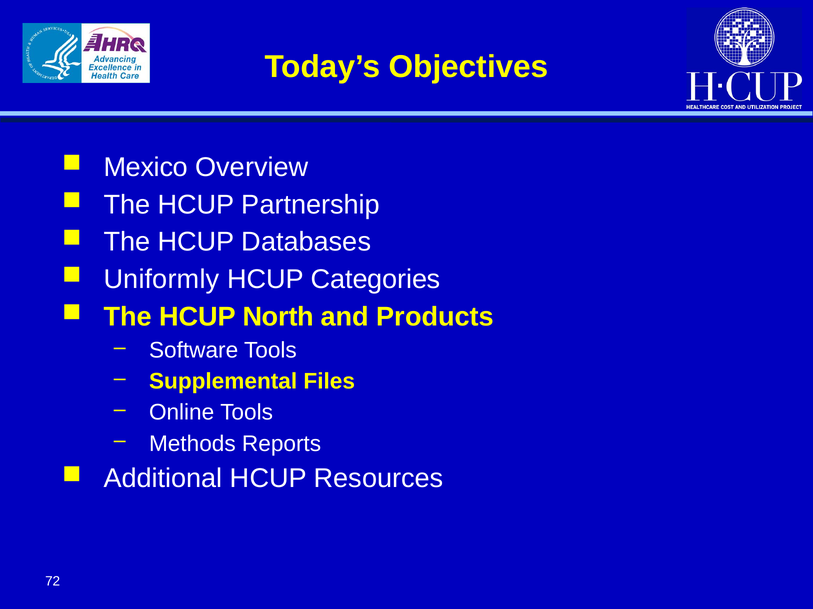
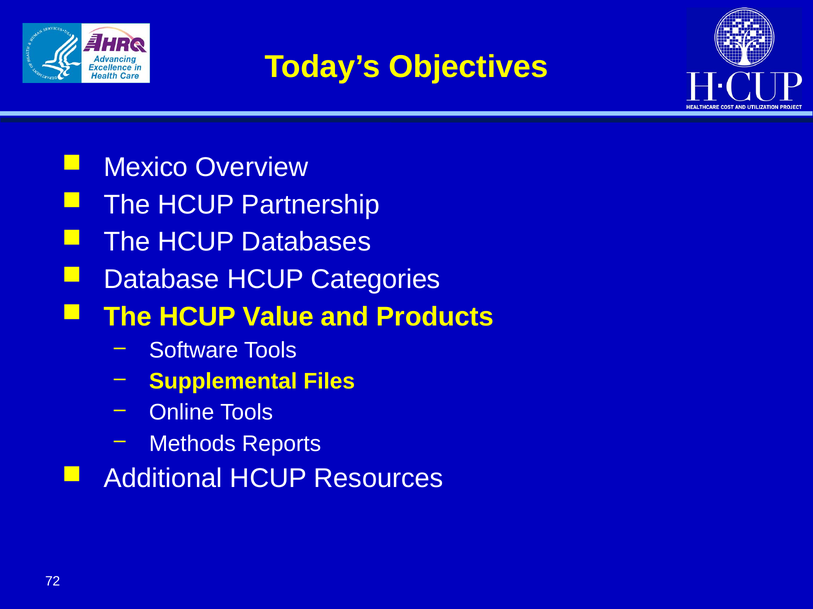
Uniformly: Uniformly -> Database
North: North -> Value
